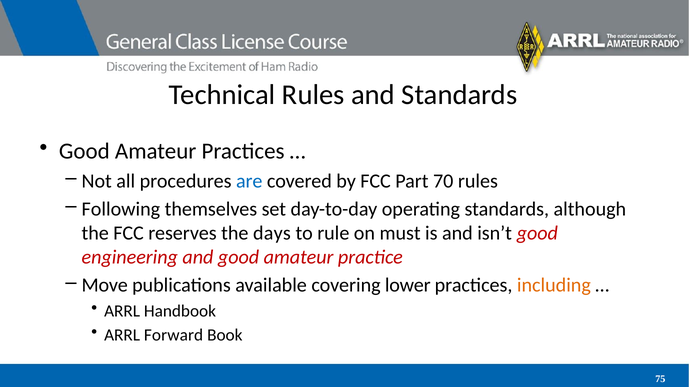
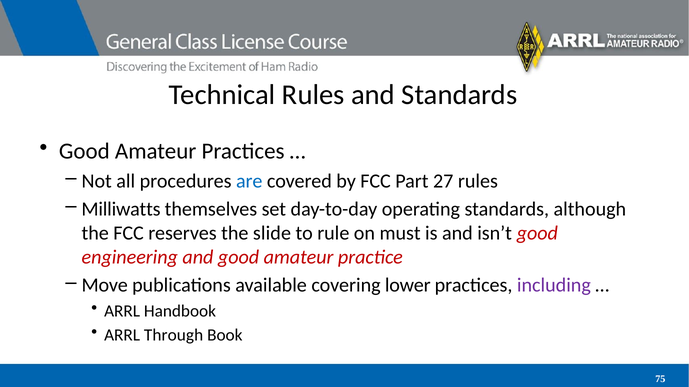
70: 70 -> 27
Following: Following -> Milliwatts
days: days -> slide
including colour: orange -> purple
Forward: Forward -> Through
